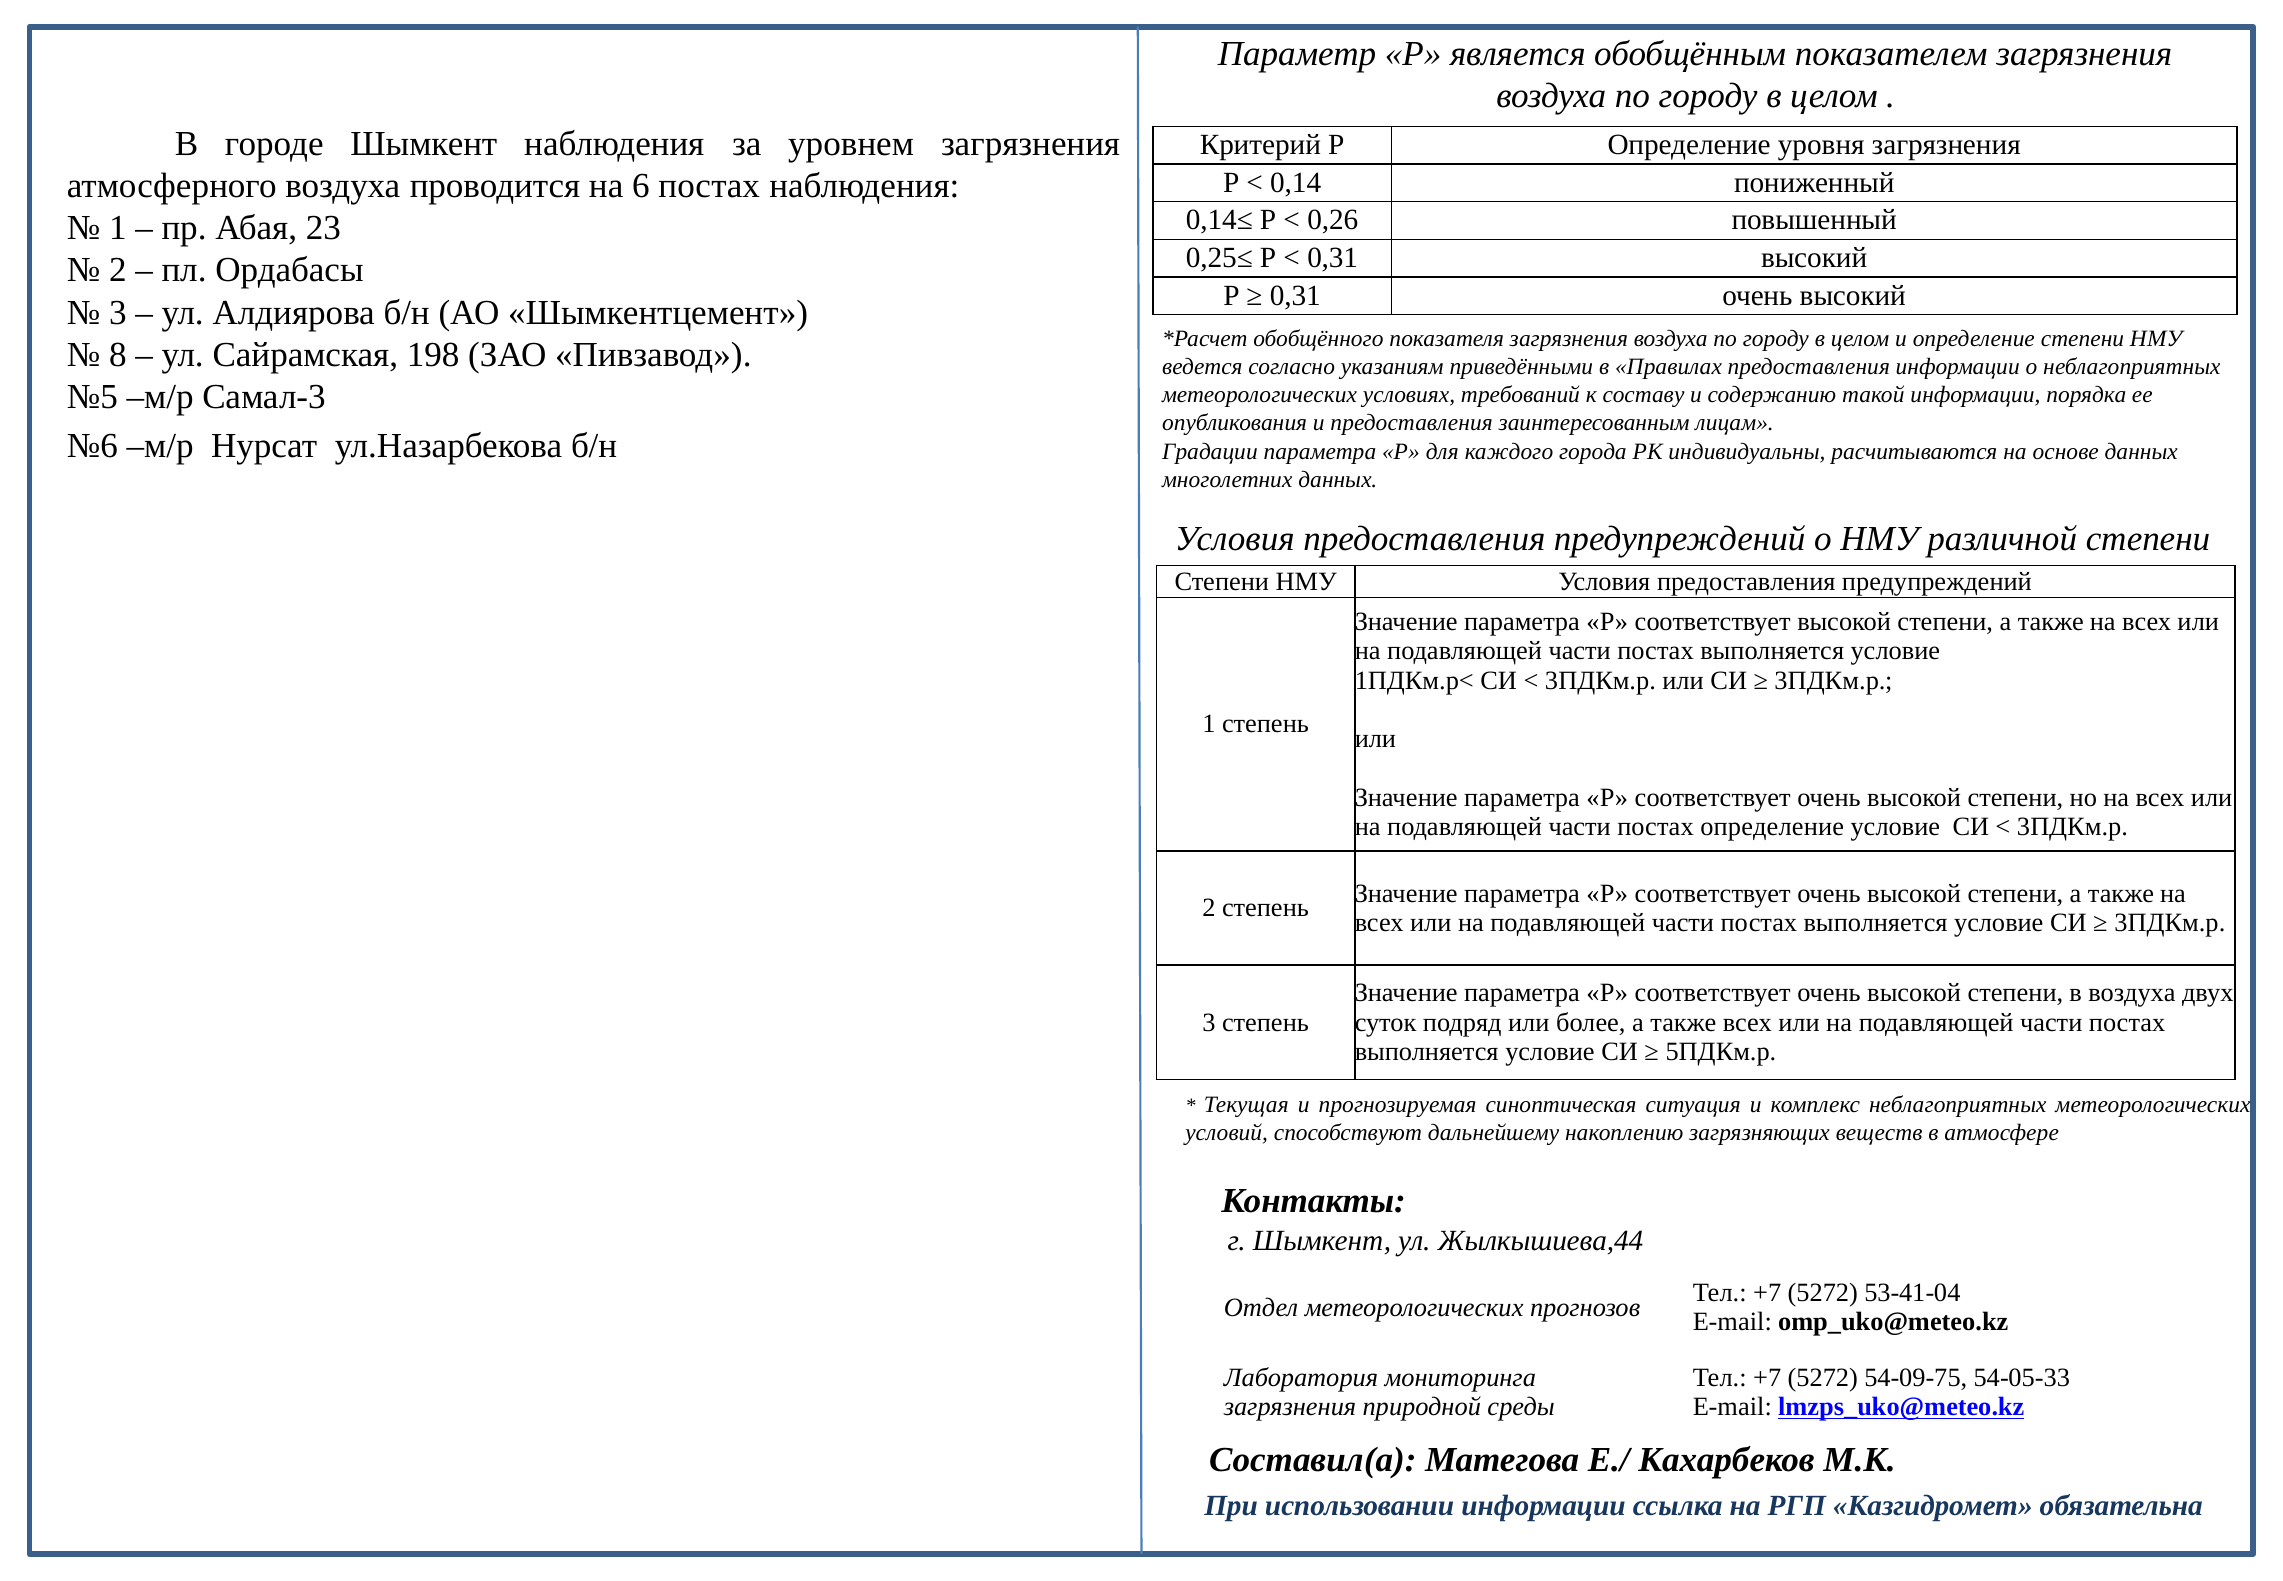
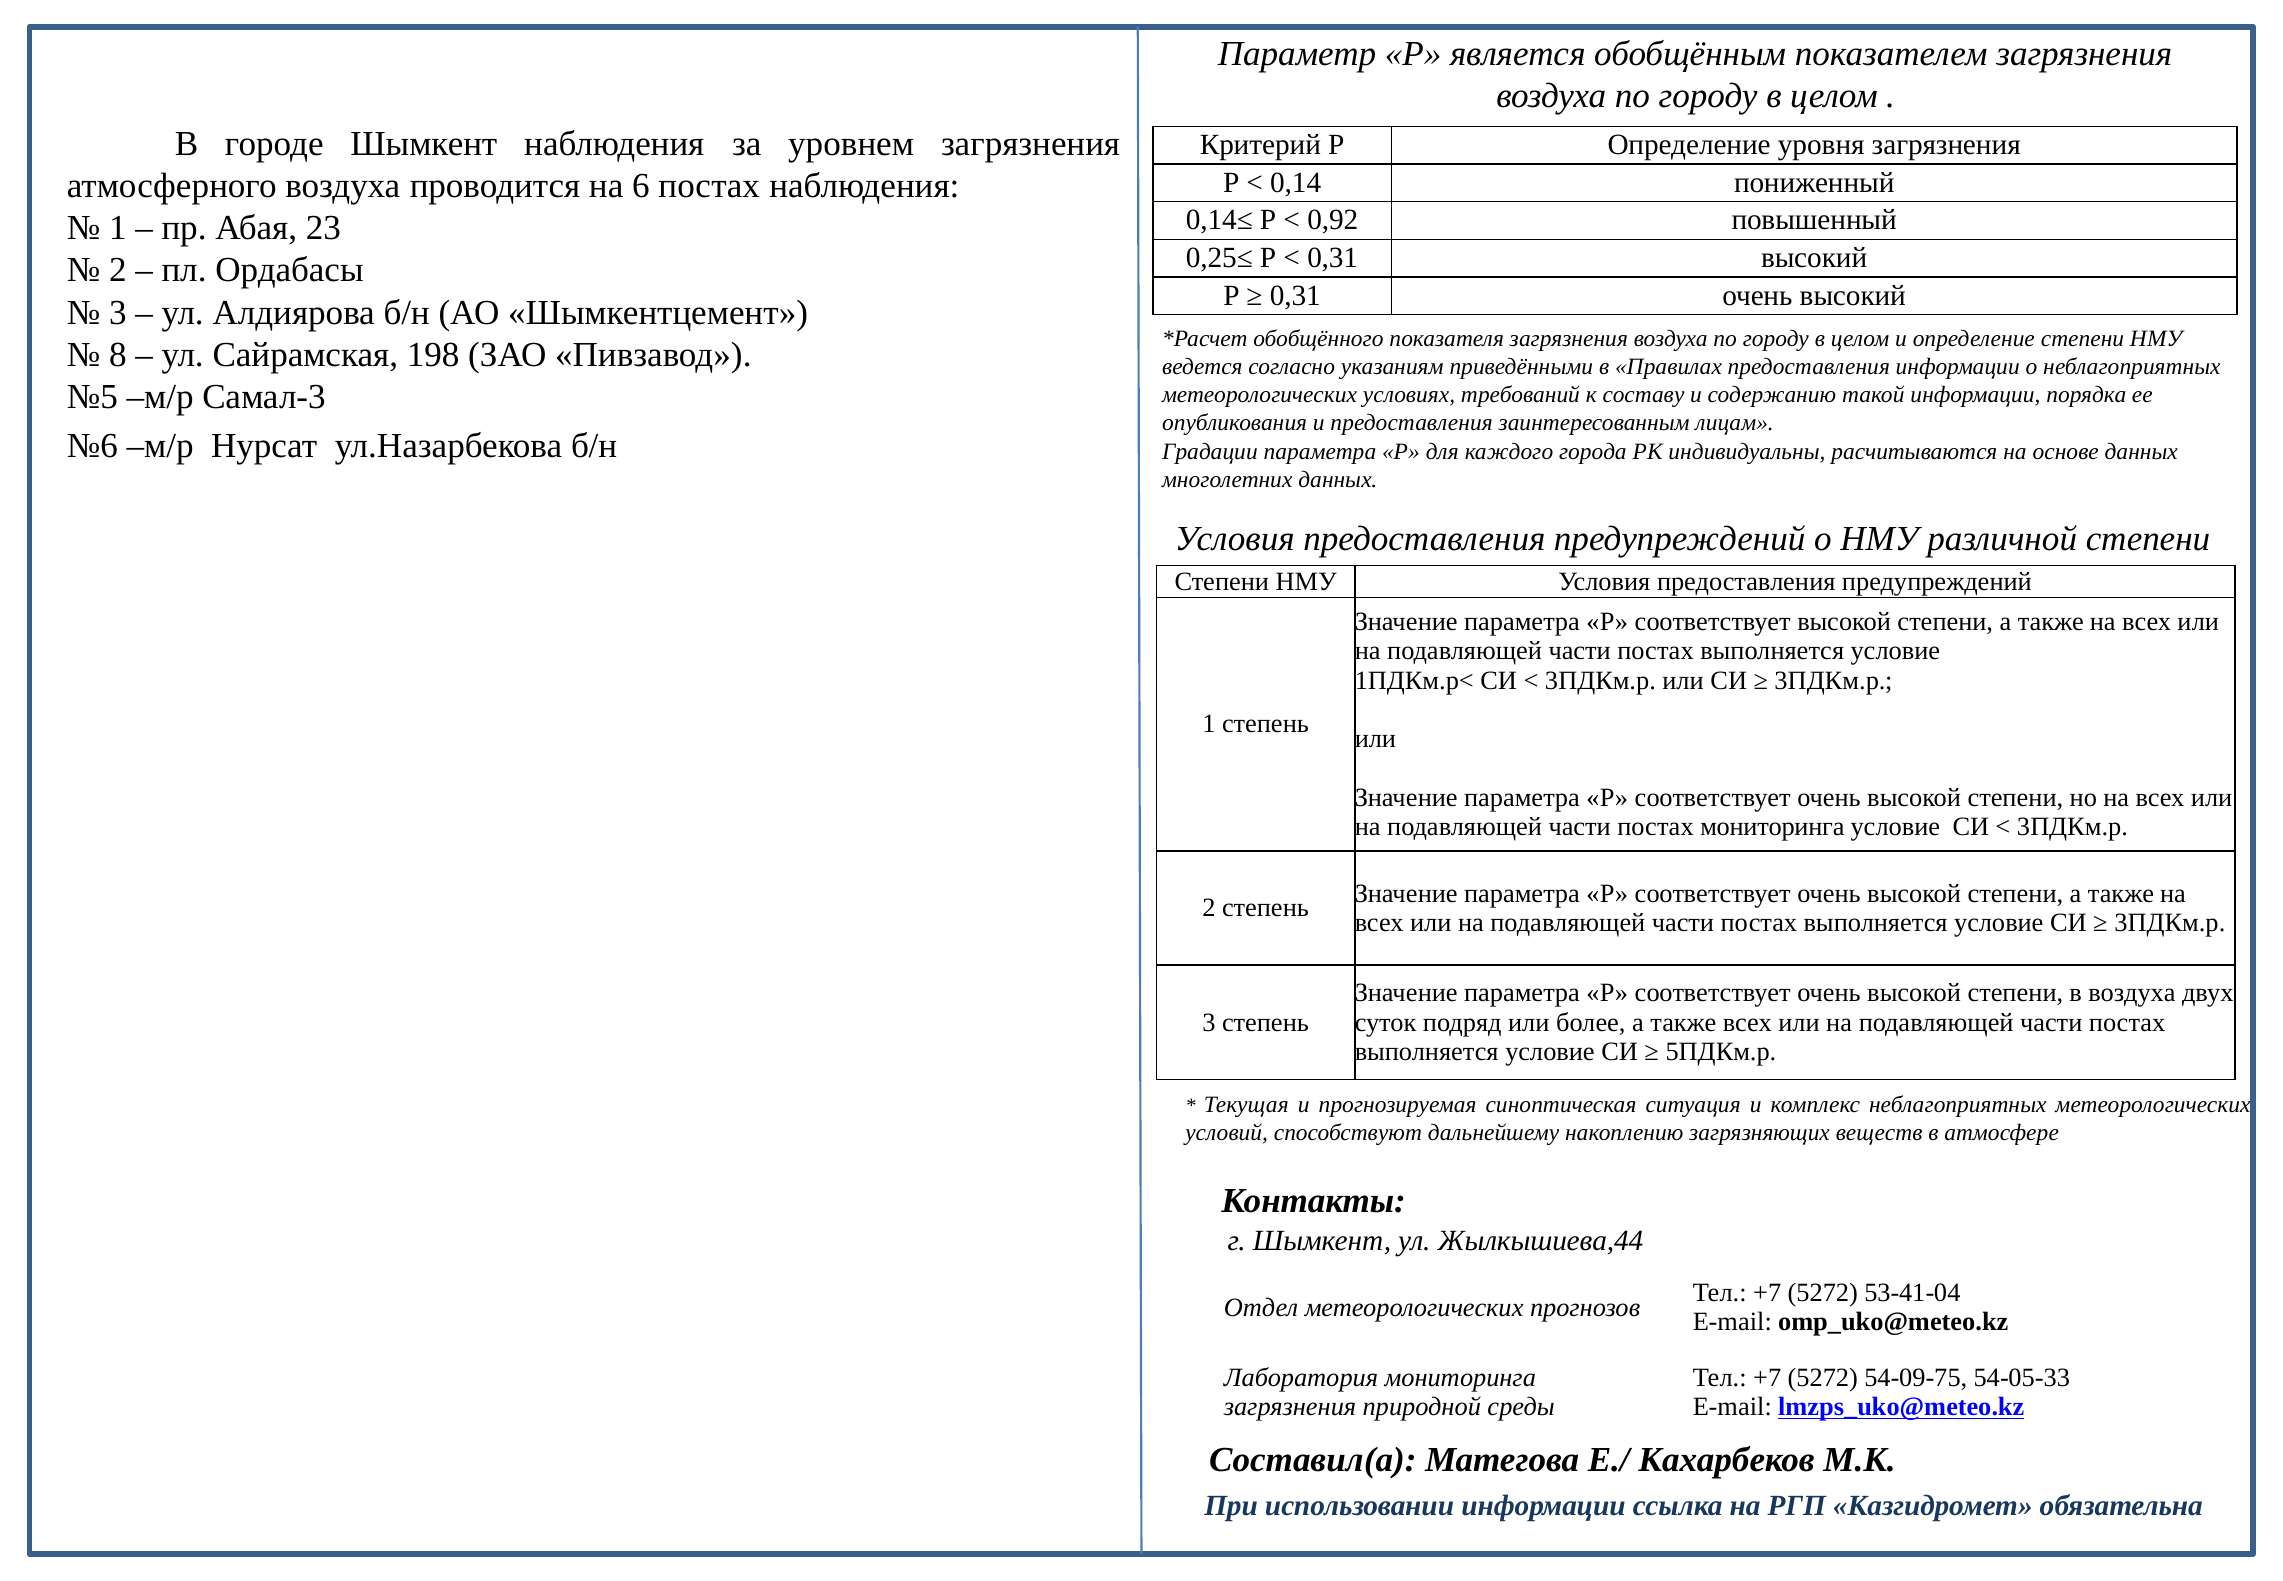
0,26: 0,26 -> 0,92
постах определение: определение -> мониторинга
